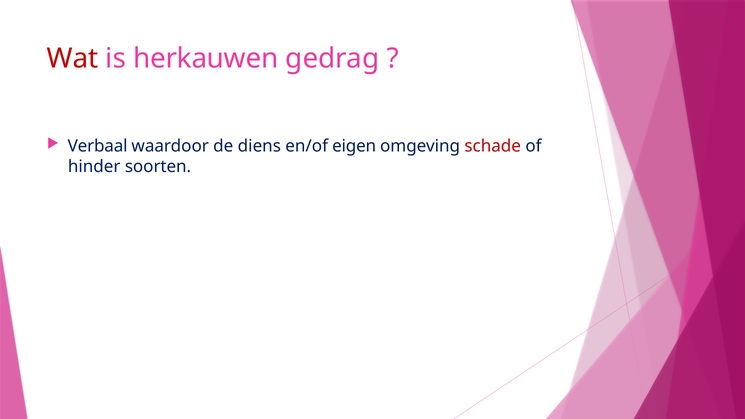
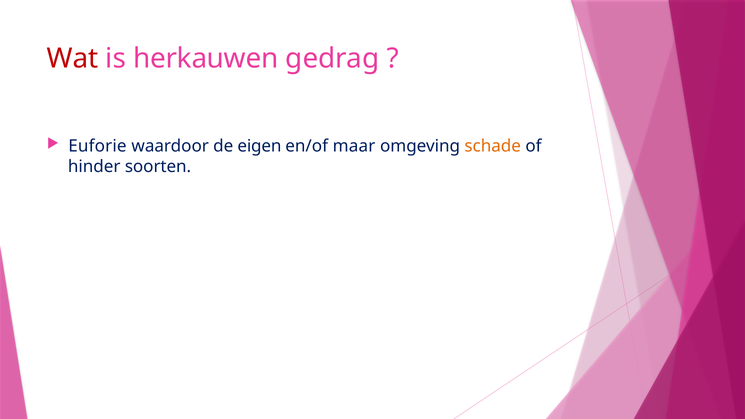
Verbaal: Verbaal -> Euforie
diens: diens -> eigen
eigen: eigen -> maar
schade colour: red -> orange
